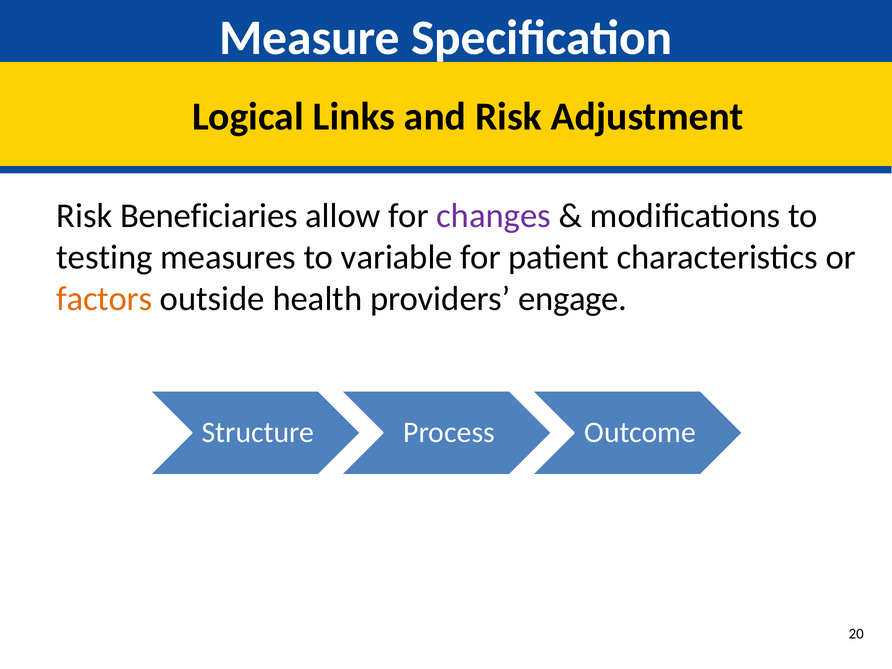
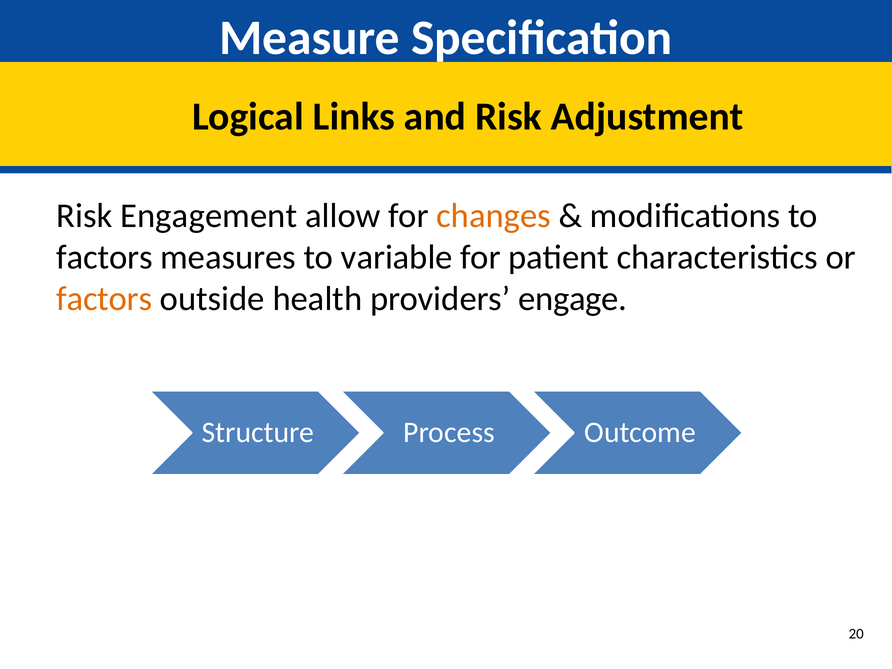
Beneficiaries: Beneficiaries -> Engagement
changes colour: purple -> orange
testing at (104, 257): testing -> factors
